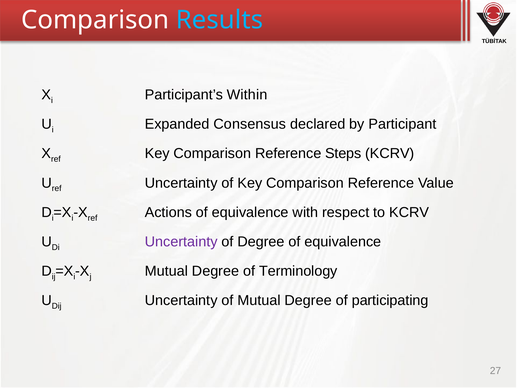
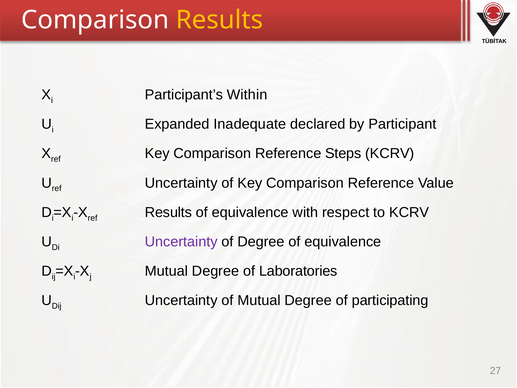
Results at (219, 20) colour: light blue -> yellow
Consensus: Consensus -> Inadequate
Actions at (168, 212): Actions -> Results
Terminology: Terminology -> Laboratories
